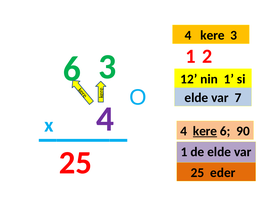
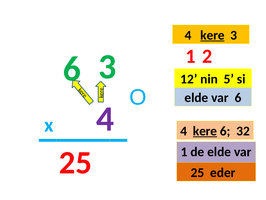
kere at (212, 35) underline: none -> present
nin 1: 1 -> 5
var 7: 7 -> 6
90: 90 -> 32
